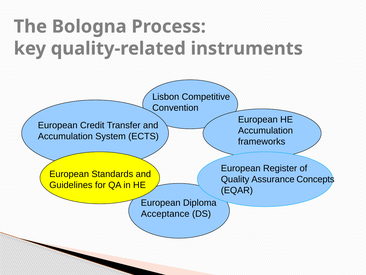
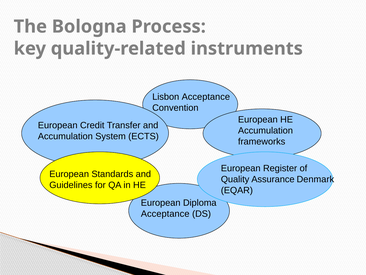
Competitive at (206, 97): Competitive -> Acceptance
Concepts: Concepts -> Denmark
